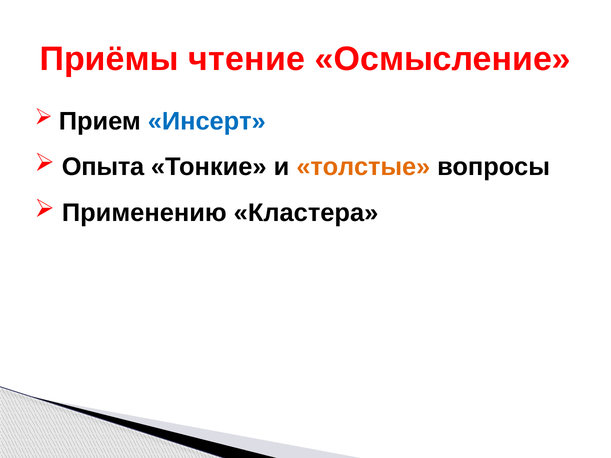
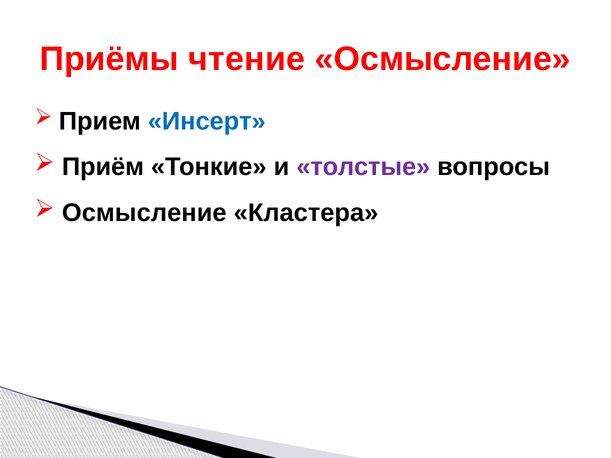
Опыта: Опыта -> Приём
толстые colour: orange -> purple
Применению at (144, 213): Применению -> Осмысление
